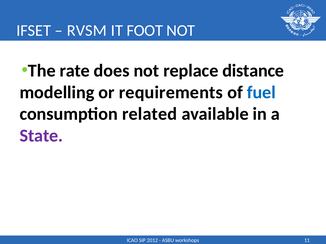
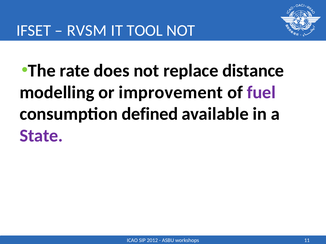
FOOT: FOOT -> TOOL
requirements: requirements -> improvement
fuel colour: blue -> purple
related: related -> defined
